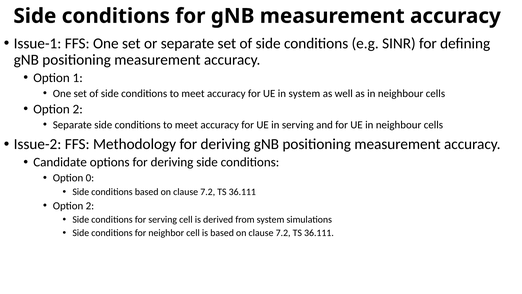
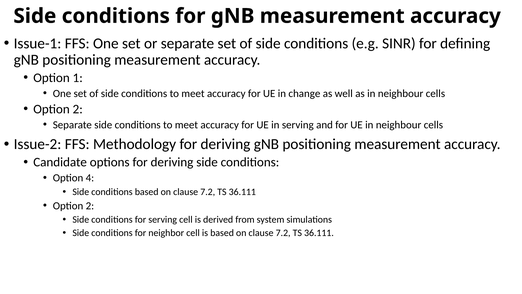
in system: system -> change
0: 0 -> 4
